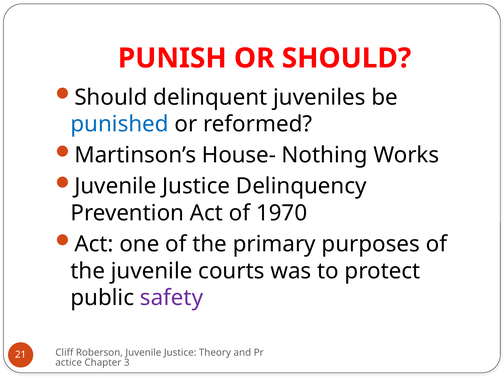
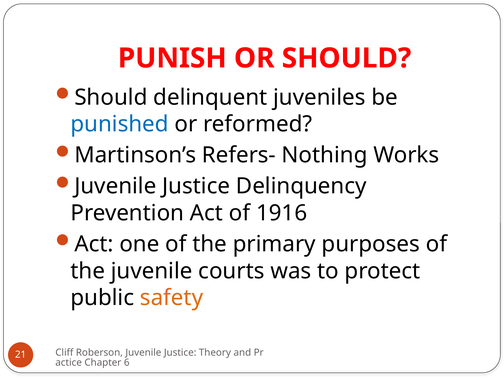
House-: House- -> Refers-
1970: 1970 -> 1916
safety colour: purple -> orange
3: 3 -> 6
